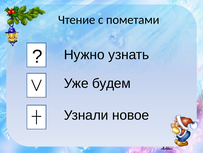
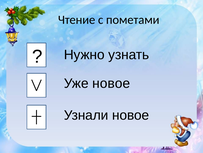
Уже будем: будем -> новое
